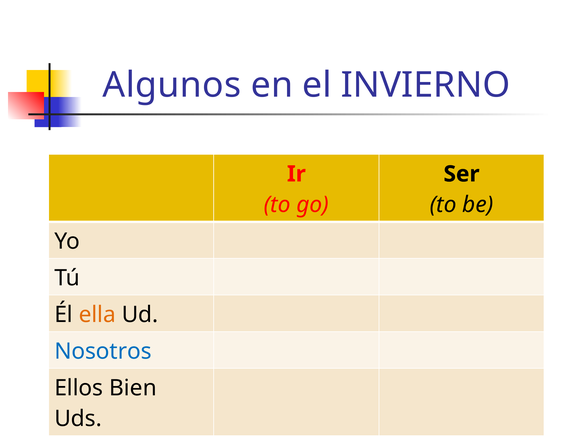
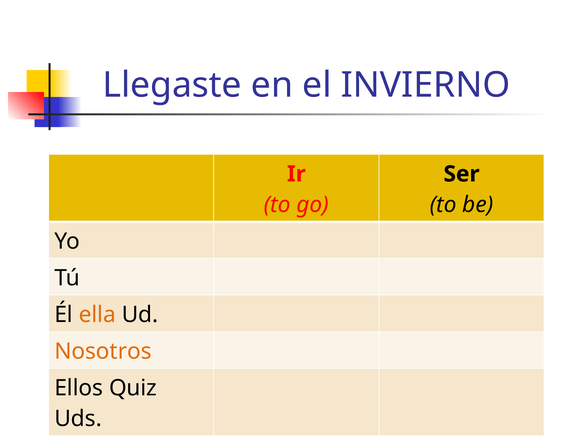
Algunos: Algunos -> Llegaste
Nosotros colour: blue -> orange
Bien: Bien -> Quiz
